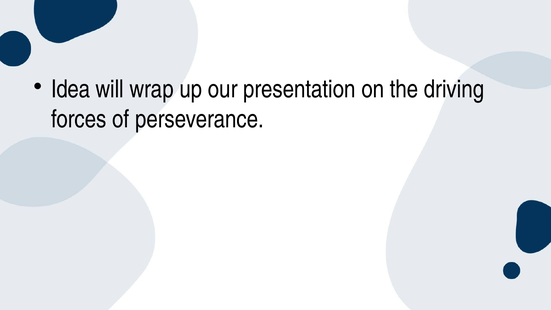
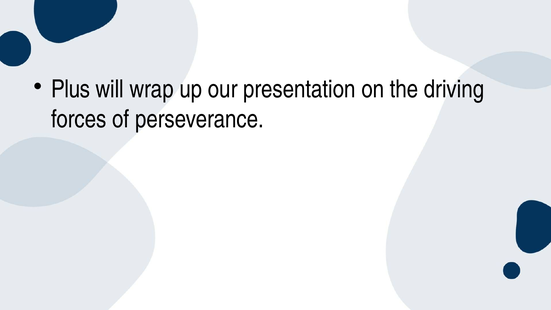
Idea: Idea -> Plus
